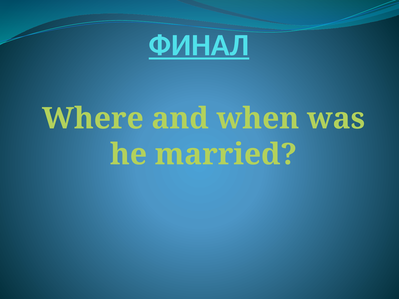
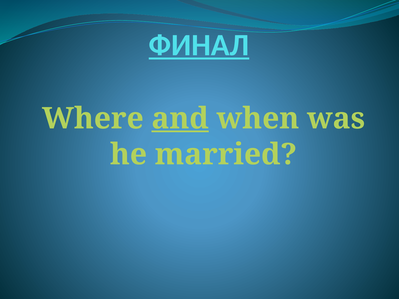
and underline: none -> present
